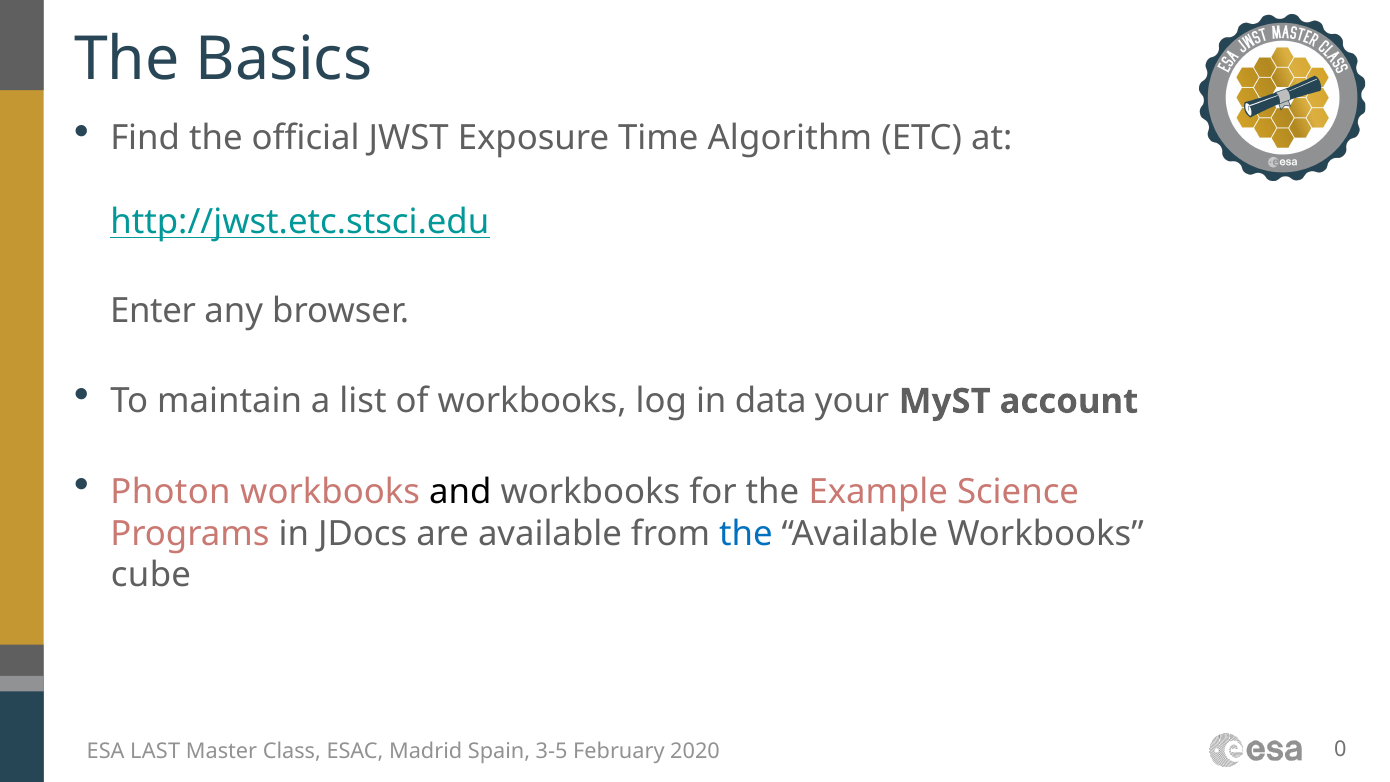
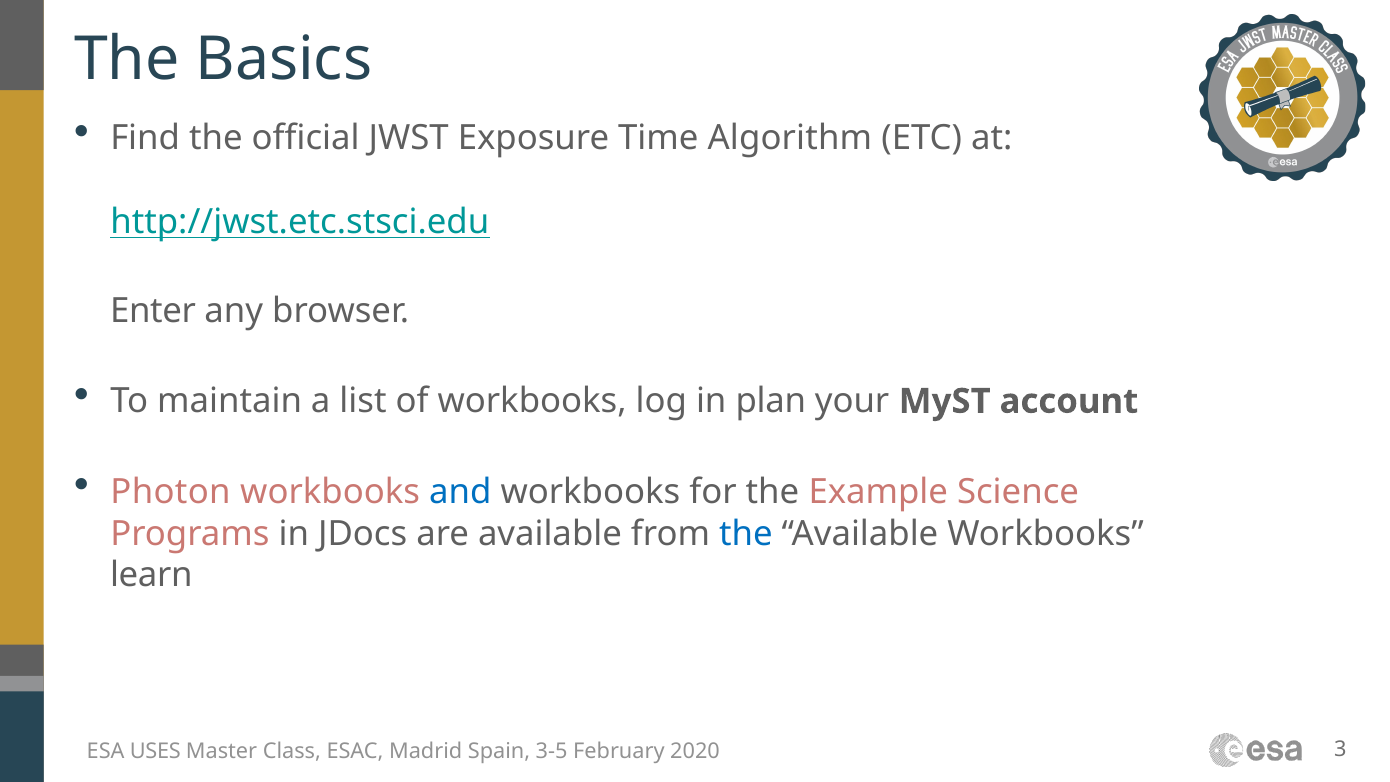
data: data -> plan
and colour: black -> blue
cube: cube -> learn
LAST: LAST -> USES
0: 0 -> 3
